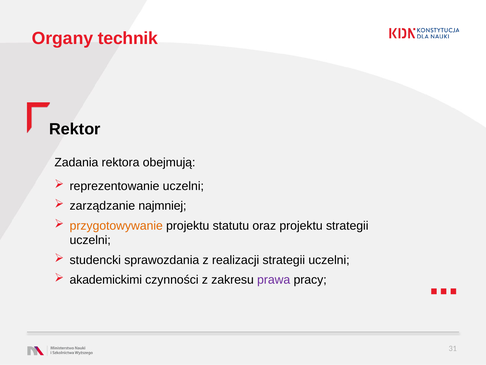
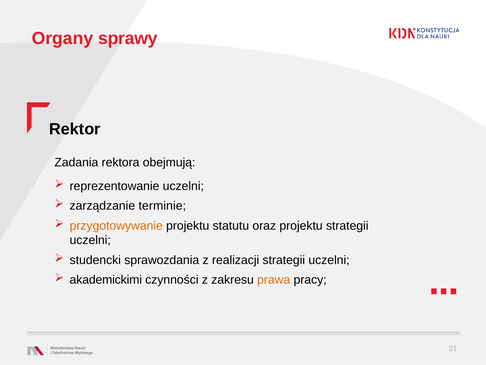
technik: technik -> sprawy
najmniej: najmniej -> terminie
prawa colour: purple -> orange
